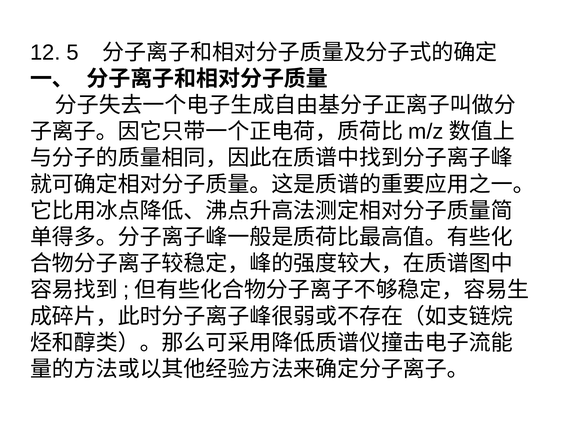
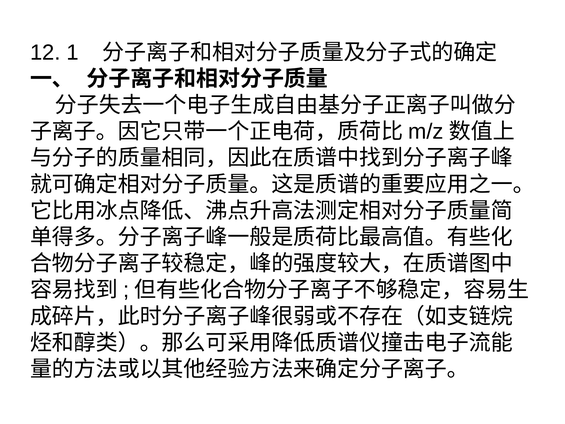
5: 5 -> 1
